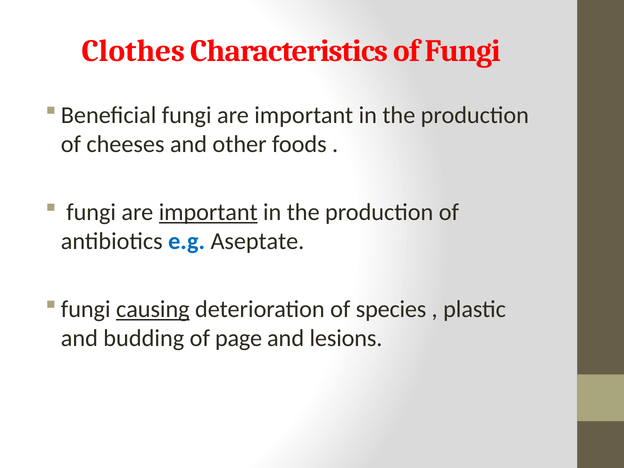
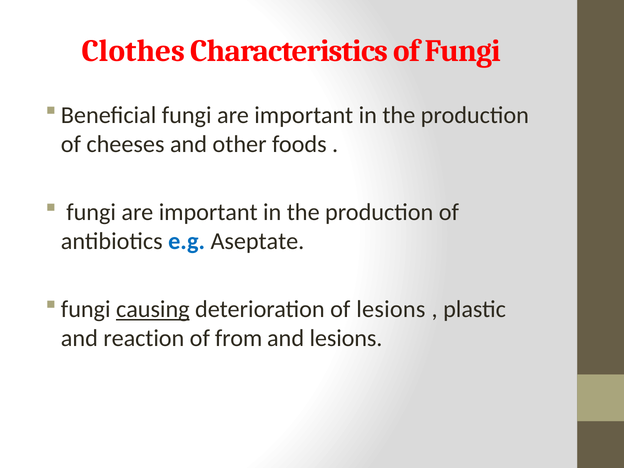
important at (208, 212) underline: present -> none
of species: species -> lesions
budding: budding -> reaction
page: page -> from
